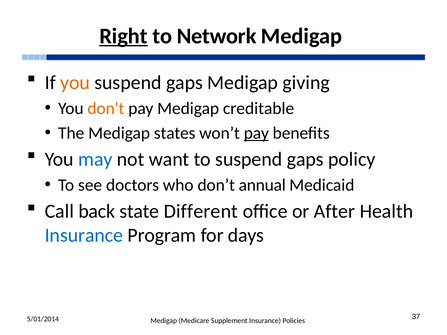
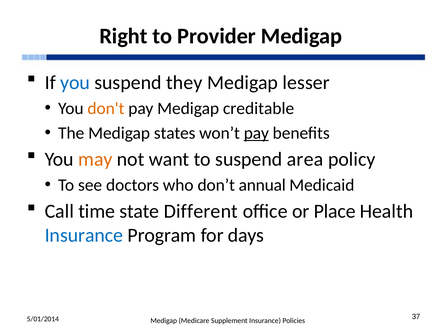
Right underline: present -> none
Network: Network -> Provider
you at (75, 83) colour: orange -> blue
gaps at (184, 83): gaps -> they
giving: giving -> lesser
may colour: blue -> orange
to suspend gaps: gaps -> area
back: back -> time
After: After -> Place
